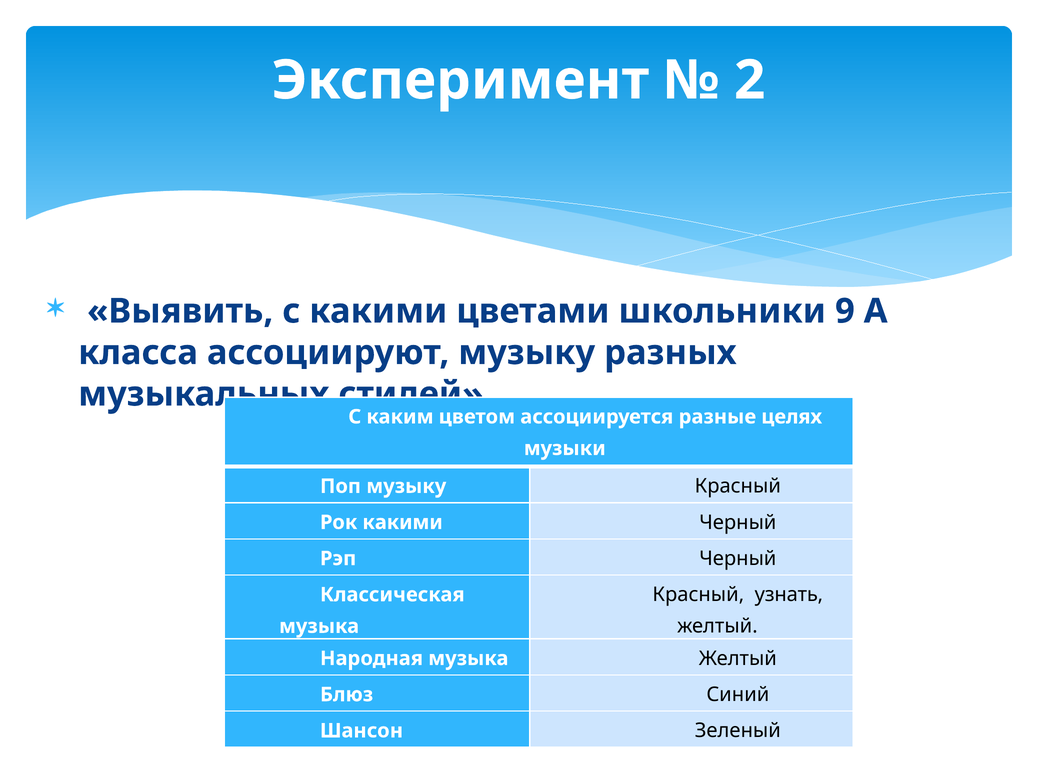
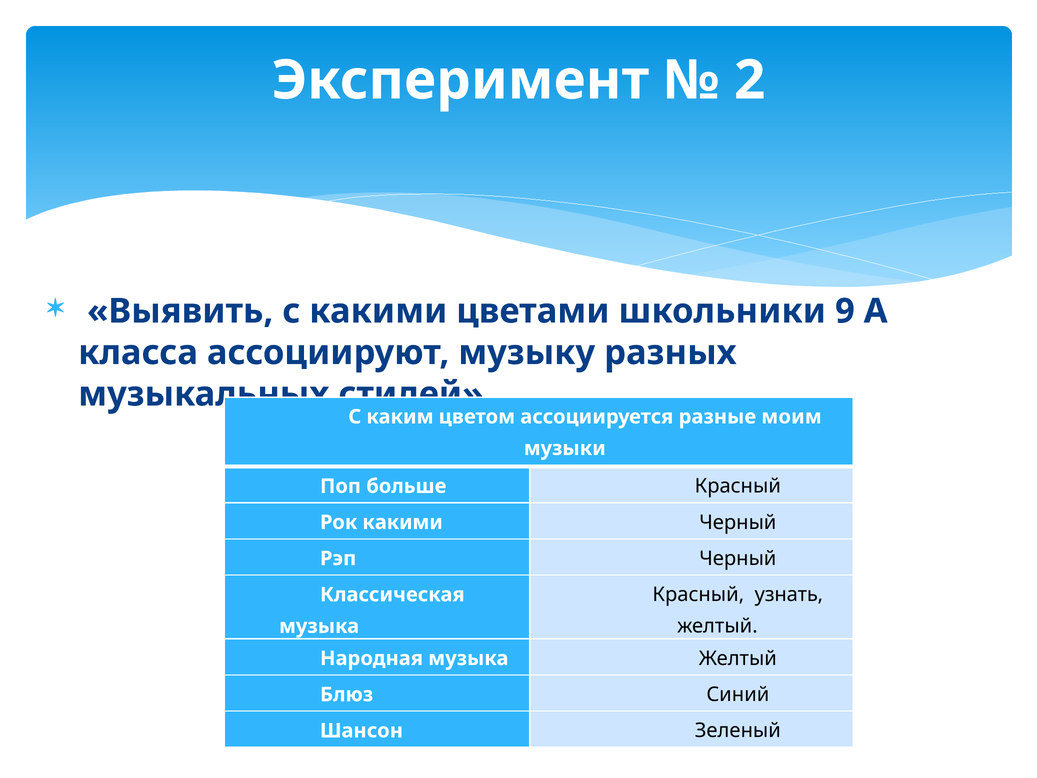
целях: целях -> моим
Поп музыку: музыку -> больше
